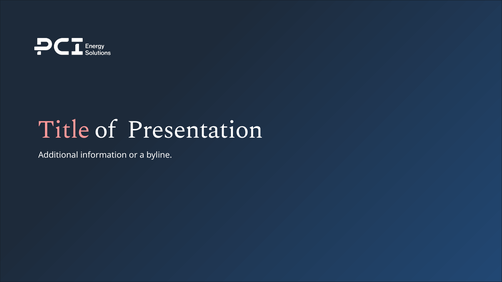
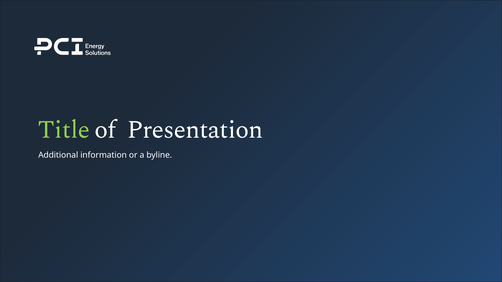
Title colour: pink -> light green
